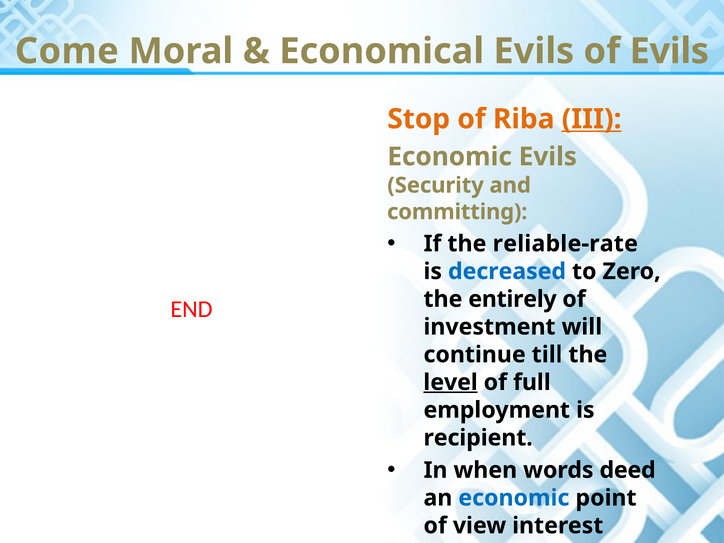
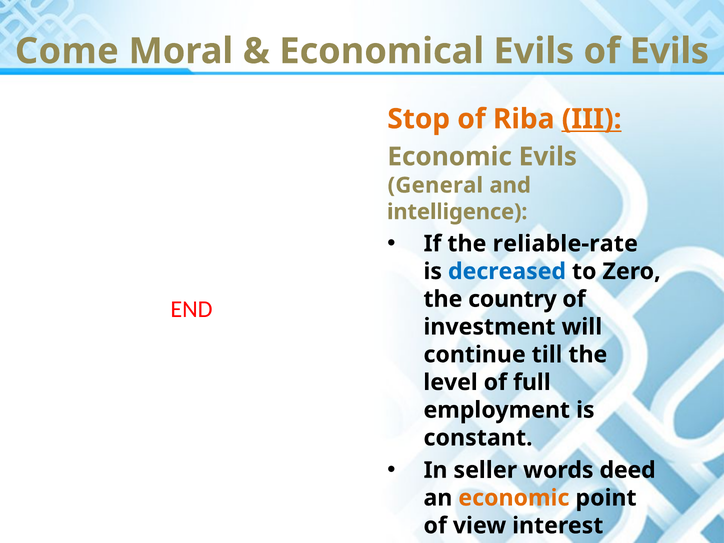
Security: Security -> General
committing: committing -> intelligence
entirely: entirely -> country
level at (451, 382) underline: present -> none
recipient: recipient -> constant
when: when -> seller
economic at (514, 498) colour: blue -> orange
